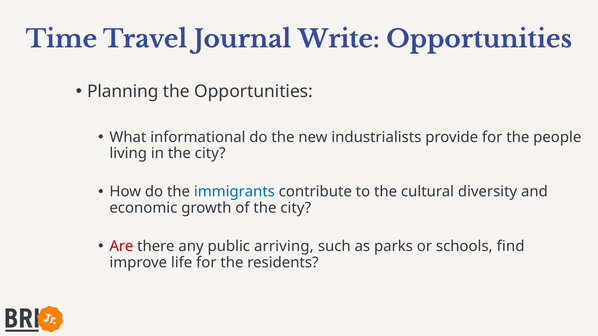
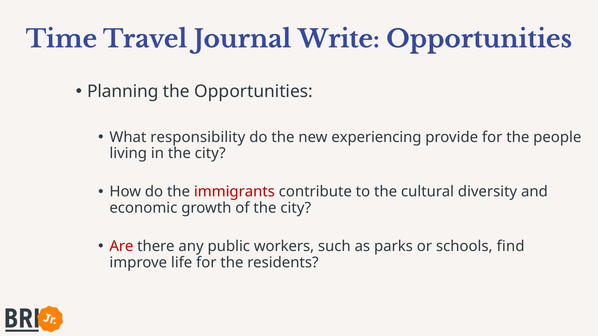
informational: informational -> responsibility
industrialists: industrialists -> experiencing
immigrants colour: blue -> red
arriving: arriving -> workers
